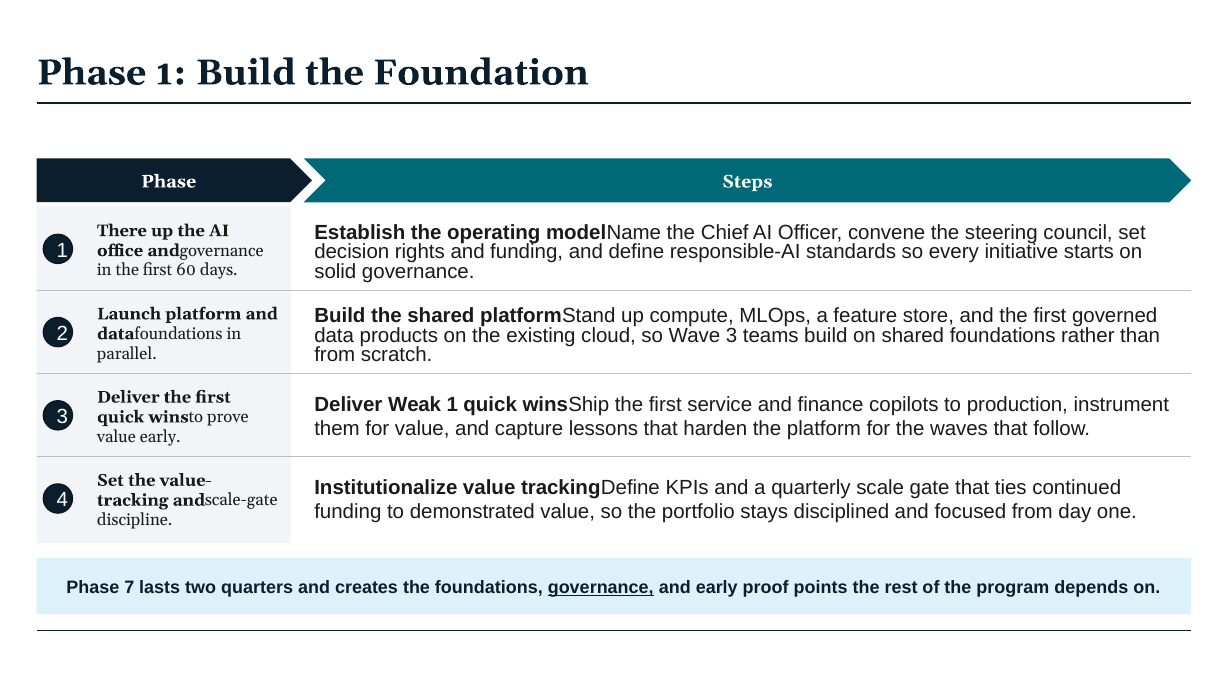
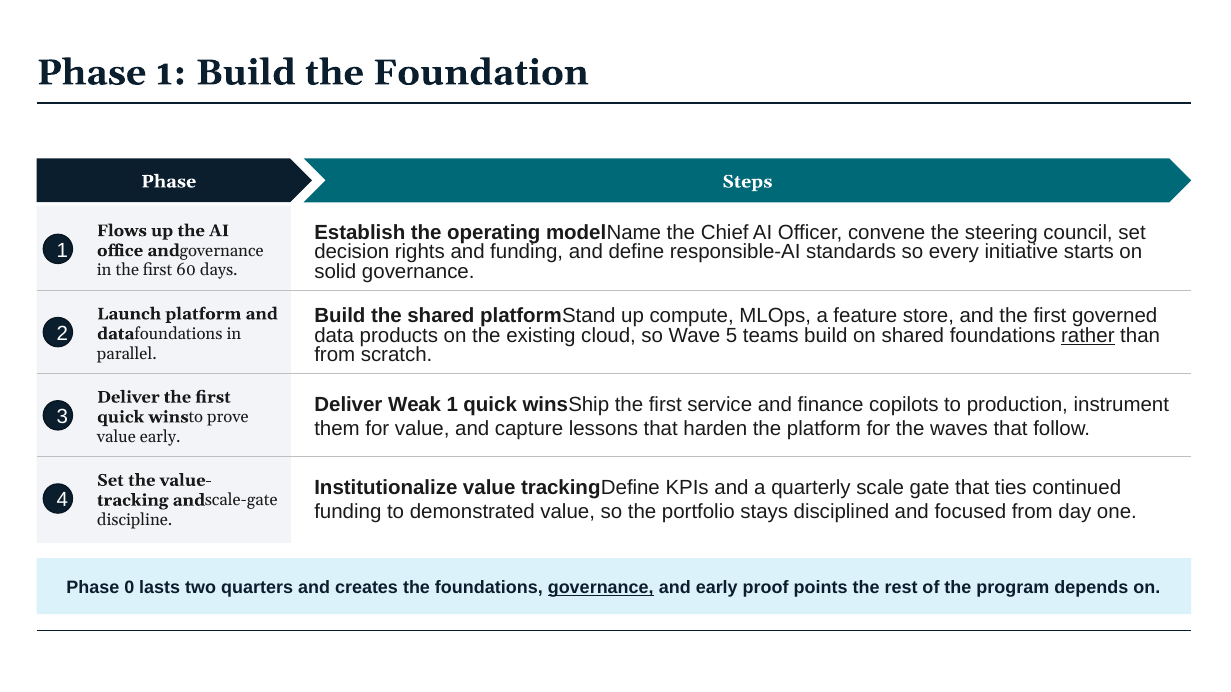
There: There -> Flows
Wave 3: 3 -> 5
rather underline: none -> present
7: 7 -> 0
